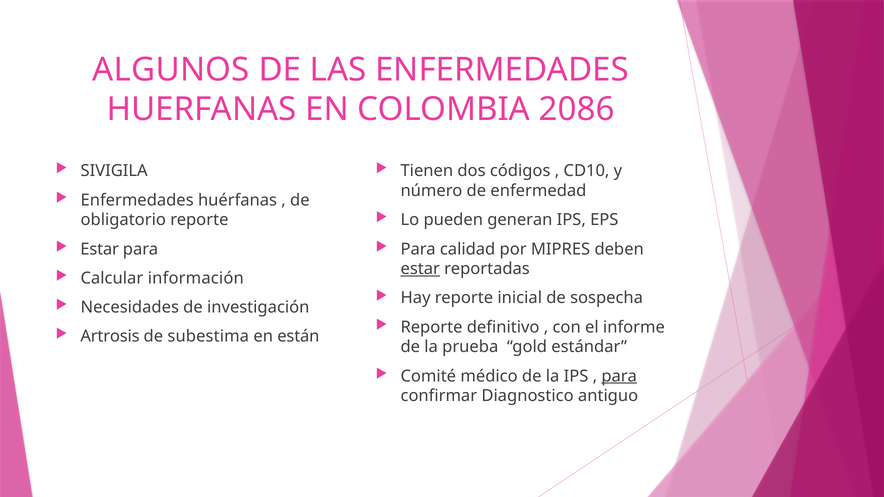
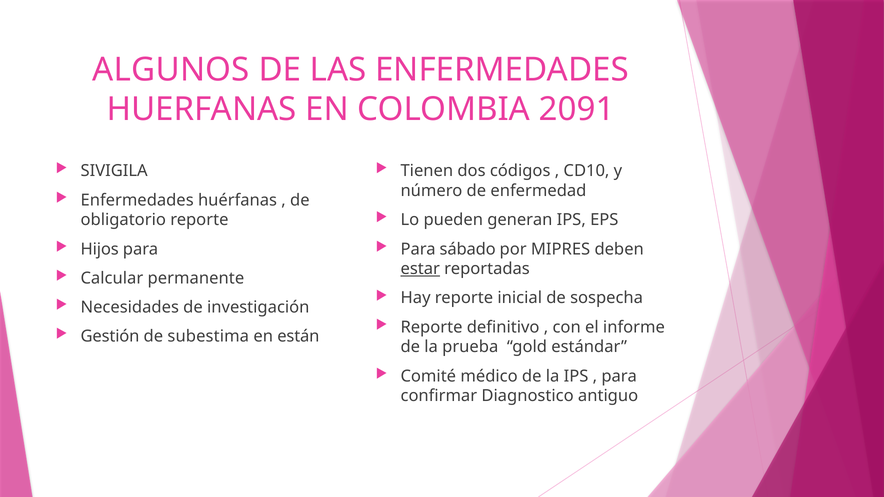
2086: 2086 -> 2091
Estar at (100, 249): Estar -> Hijos
calidad: calidad -> sábado
información: información -> permanente
Artrosis: Artrosis -> Gestión
para at (619, 376) underline: present -> none
